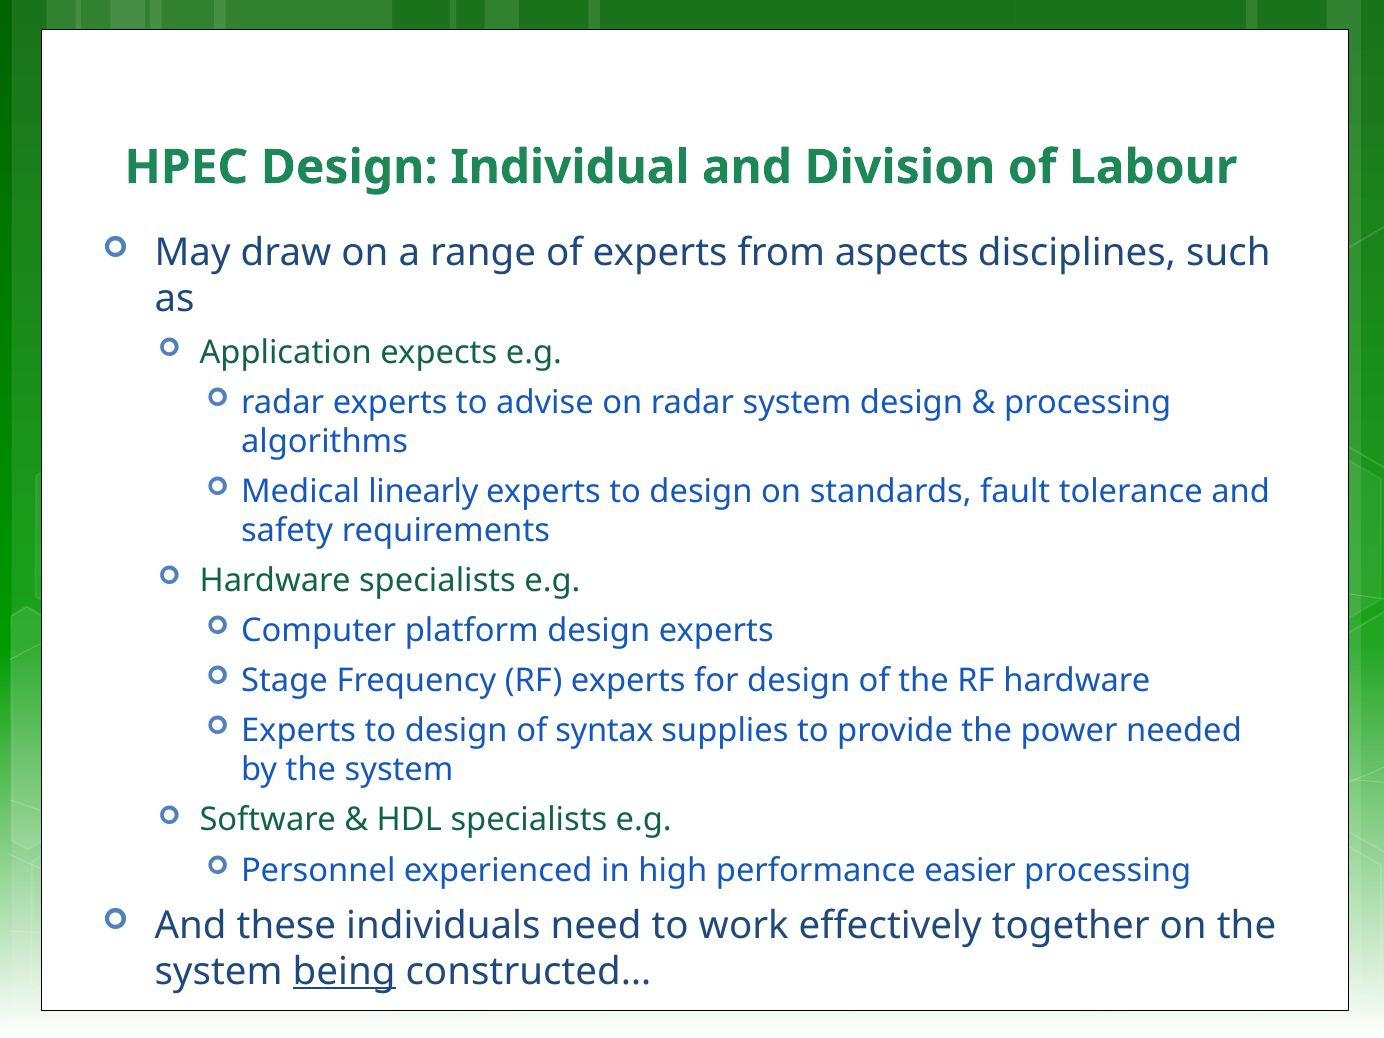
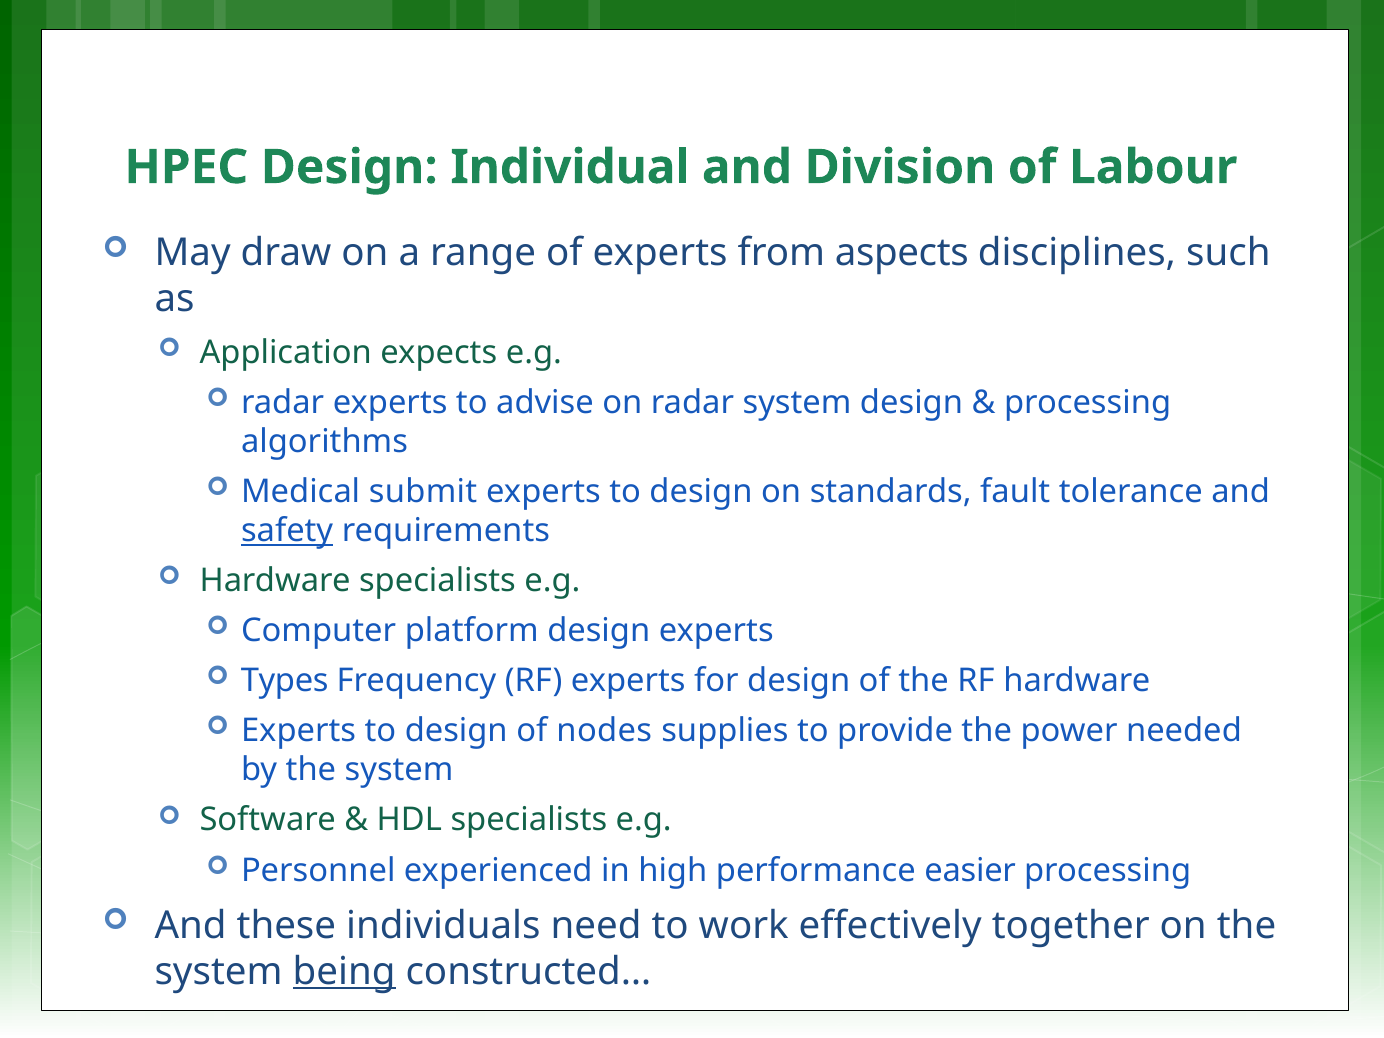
linearly: linearly -> submit
safety underline: none -> present
Stage: Stage -> Types
syntax: syntax -> nodes
